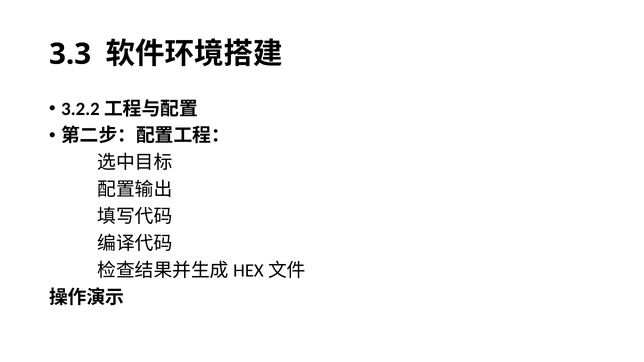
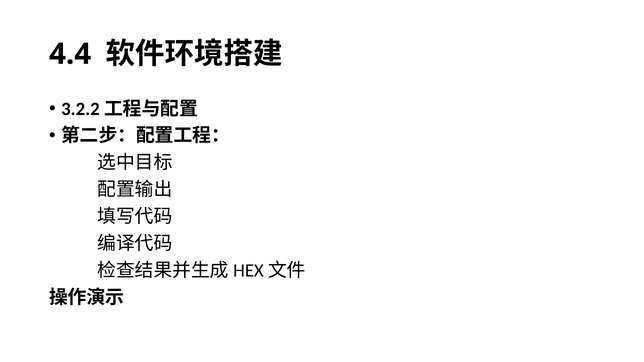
3.3: 3.3 -> 4.4
